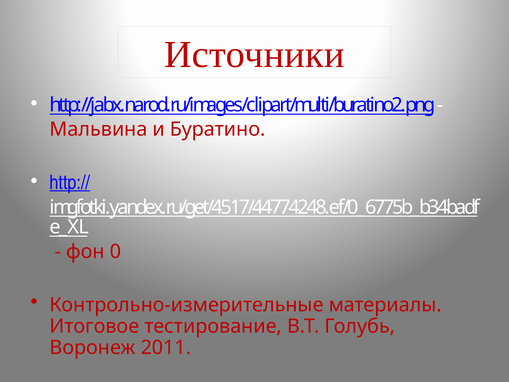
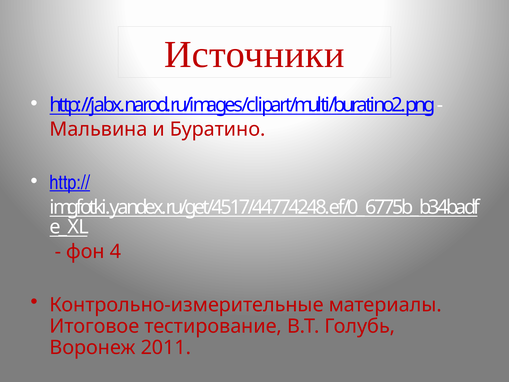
0: 0 -> 4
